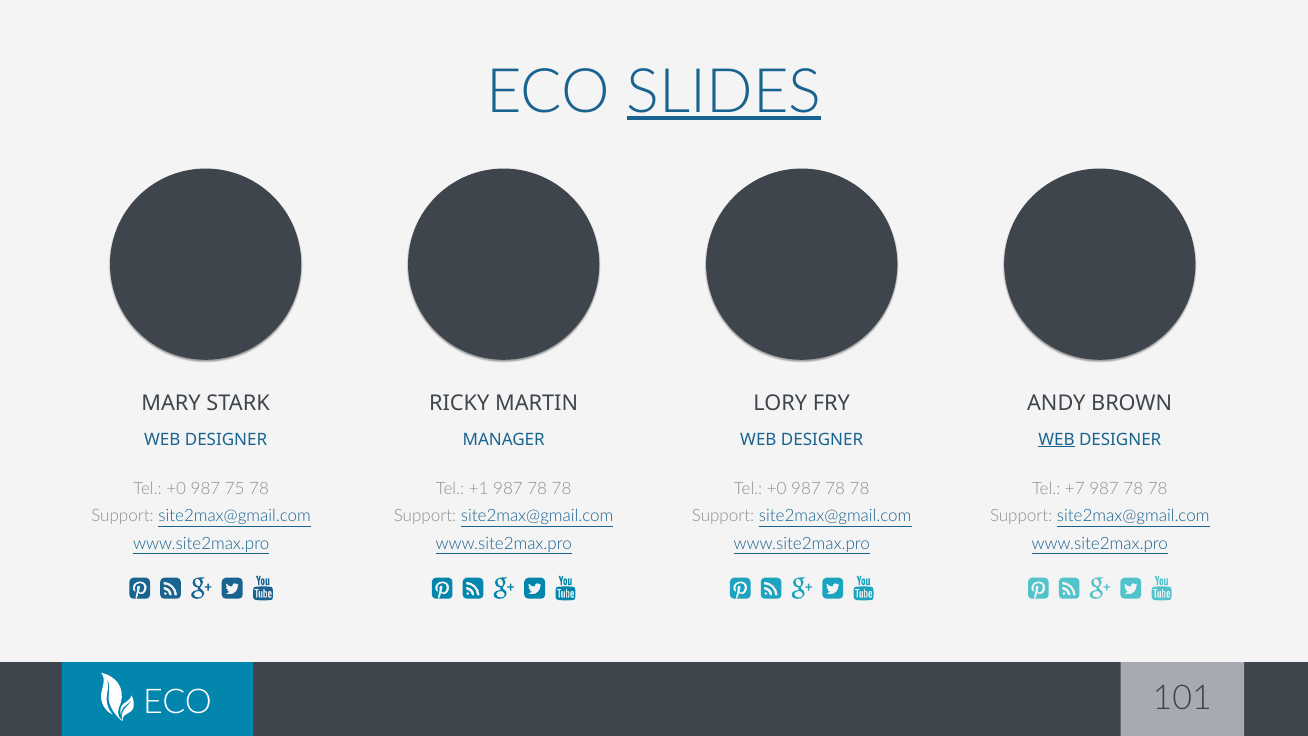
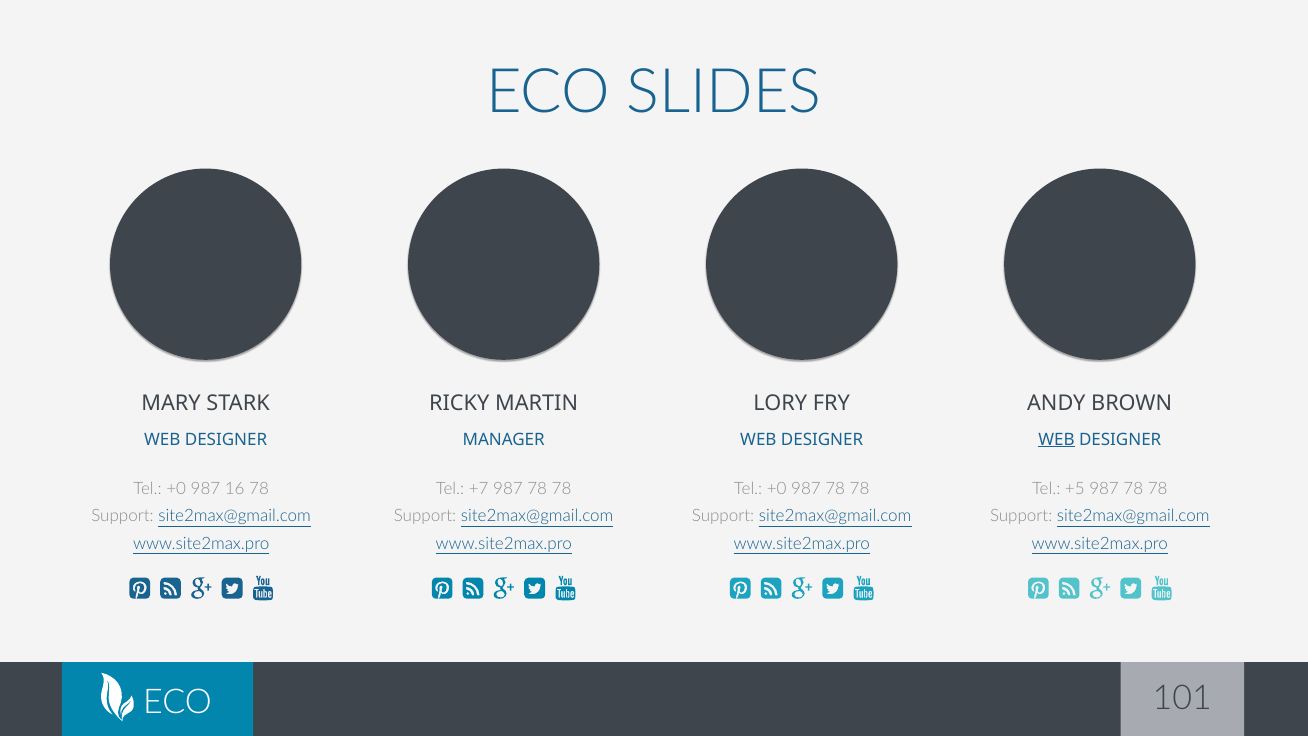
SLIDES underline: present -> none
75: 75 -> 16
+1: +1 -> +7
+7: +7 -> +5
